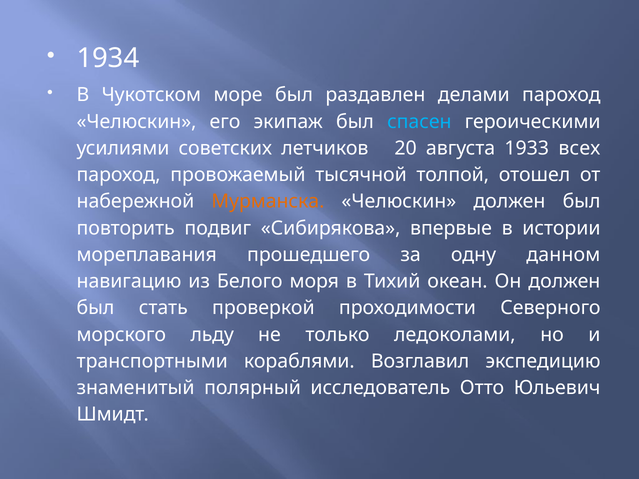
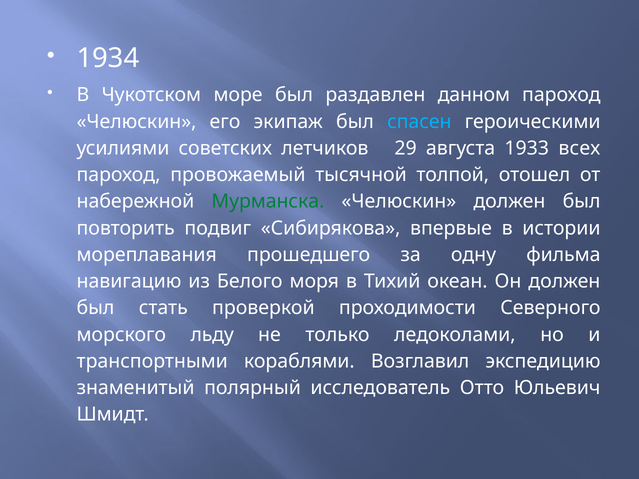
делами: делами -> данном
20: 20 -> 29
Мурманска colour: orange -> green
данном: данном -> фильма
